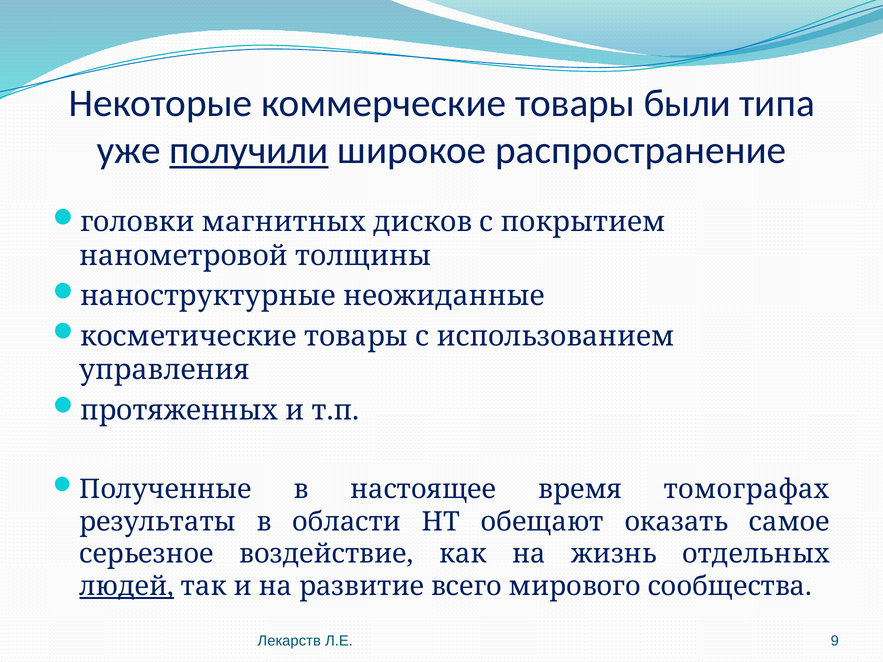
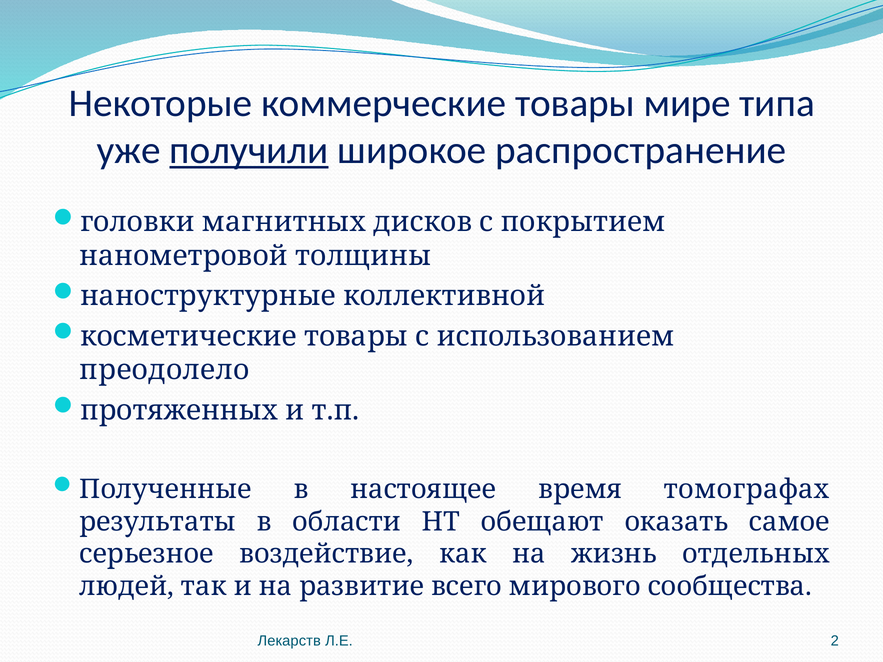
были: были -> мире
неожиданные: неожиданные -> коллективной
управления: управления -> преодолело
людей underline: present -> none
9: 9 -> 2
